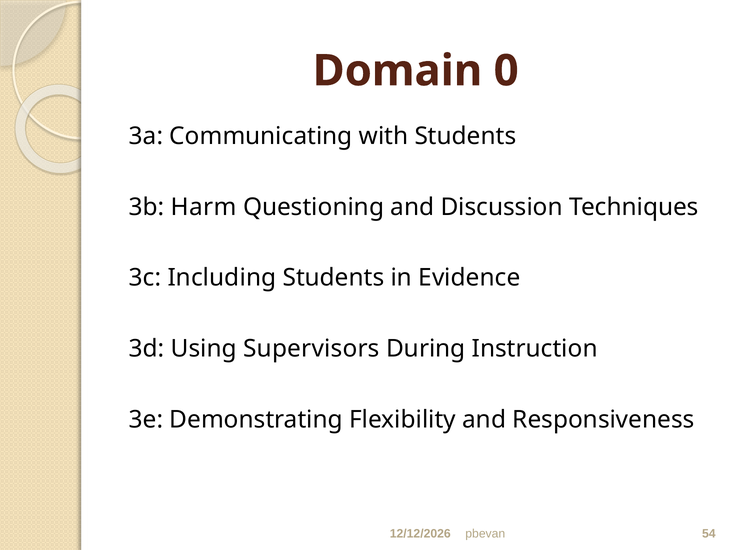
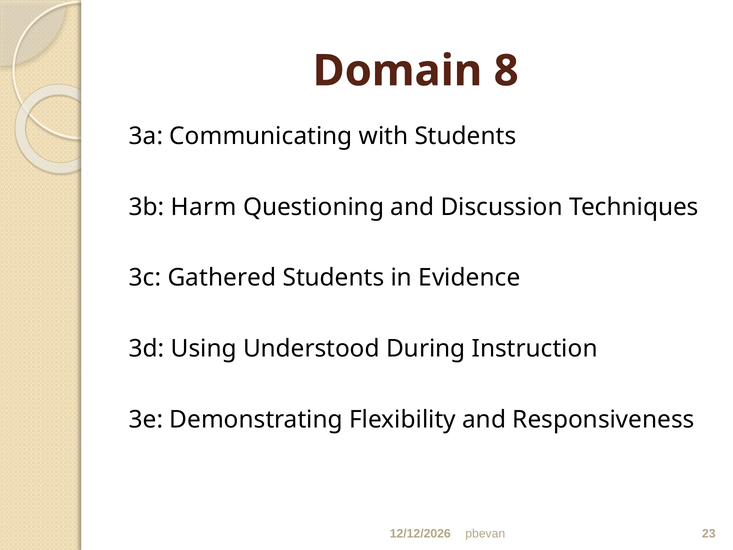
0: 0 -> 8
Including: Including -> Gathered
Supervisors: Supervisors -> Understood
54: 54 -> 23
